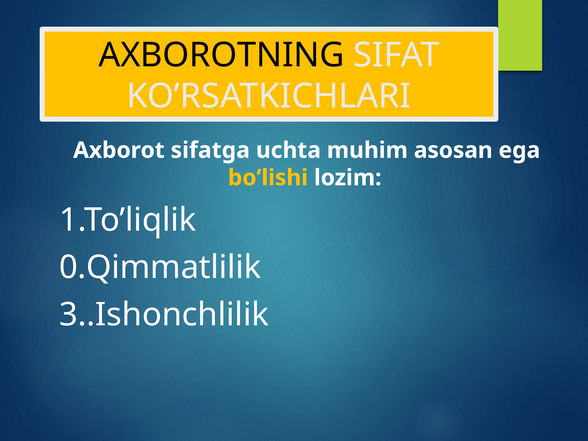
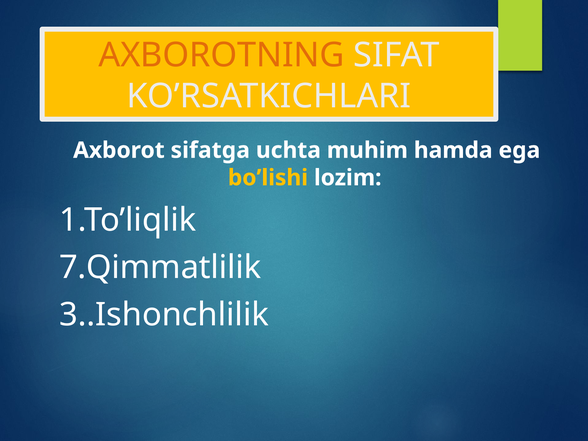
AXBOROTNING colour: black -> orange
asosan: asosan -> hamda
0.Qimmatlilik: 0.Qimmatlilik -> 7.Qimmatlilik
